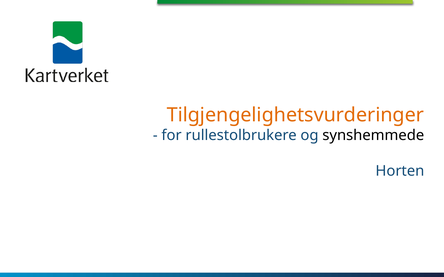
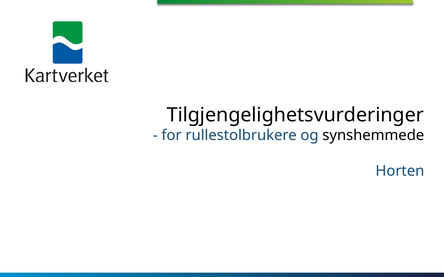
Tilgjengelighetsvurderinger colour: orange -> black
